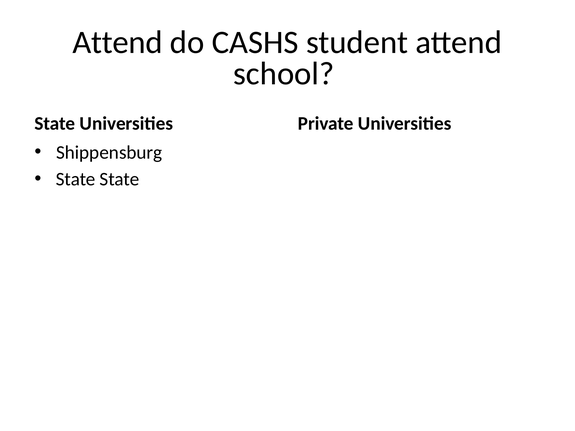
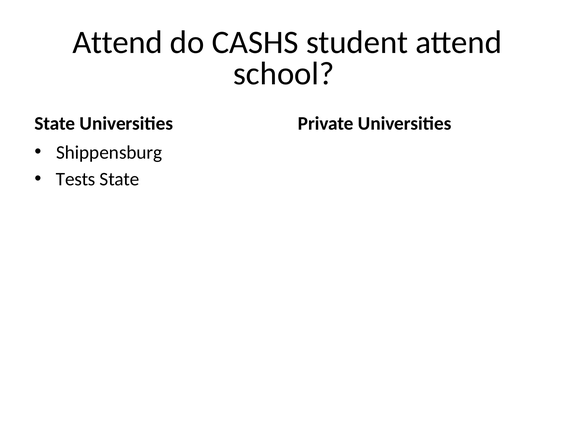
State at (76, 179): State -> Tests
